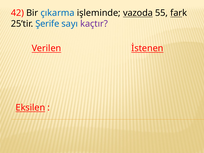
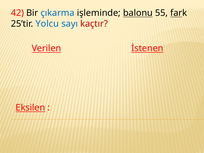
vazoda: vazoda -> balonu
Şerife: Şerife -> Yolcu
kaçtır colour: purple -> red
